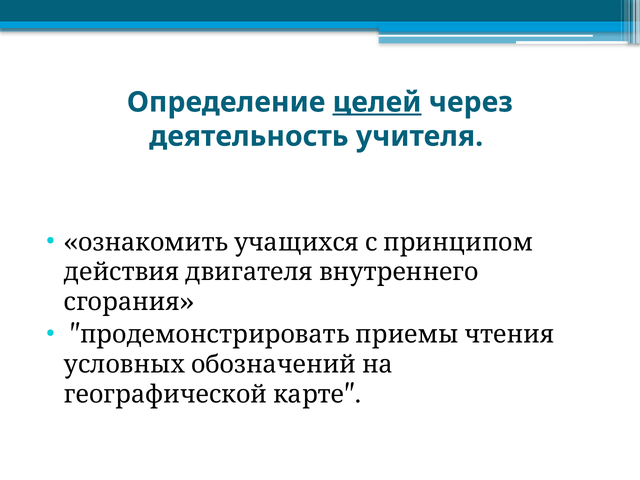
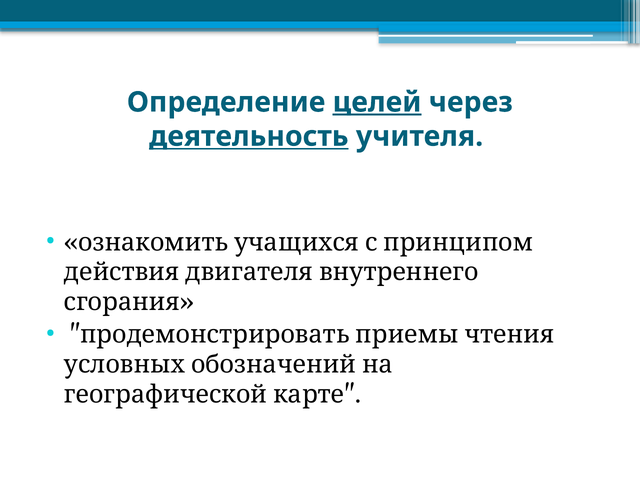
деятельность underline: none -> present
